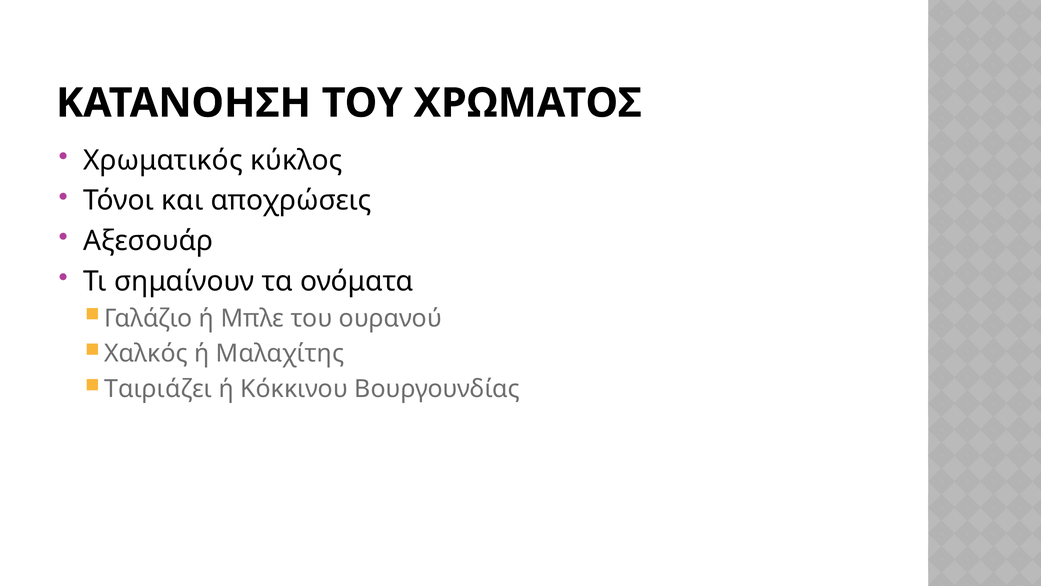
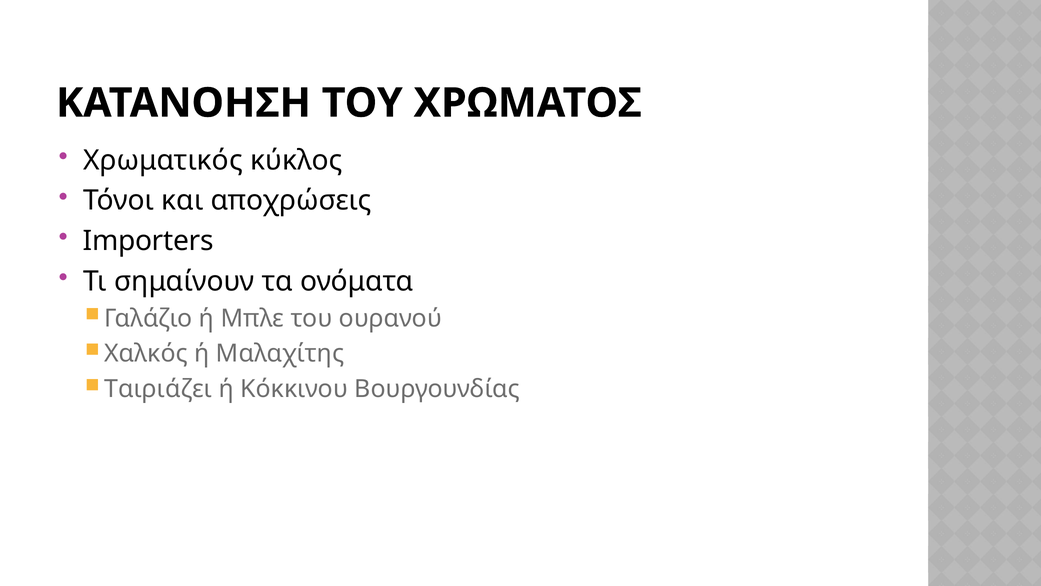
Αξεσουάρ: Αξεσουάρ -> Importers
